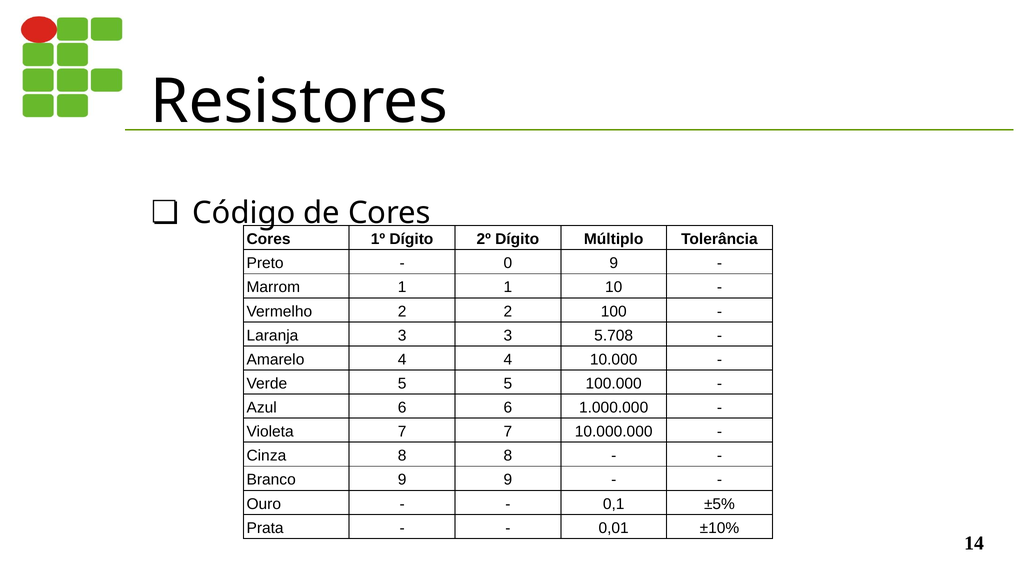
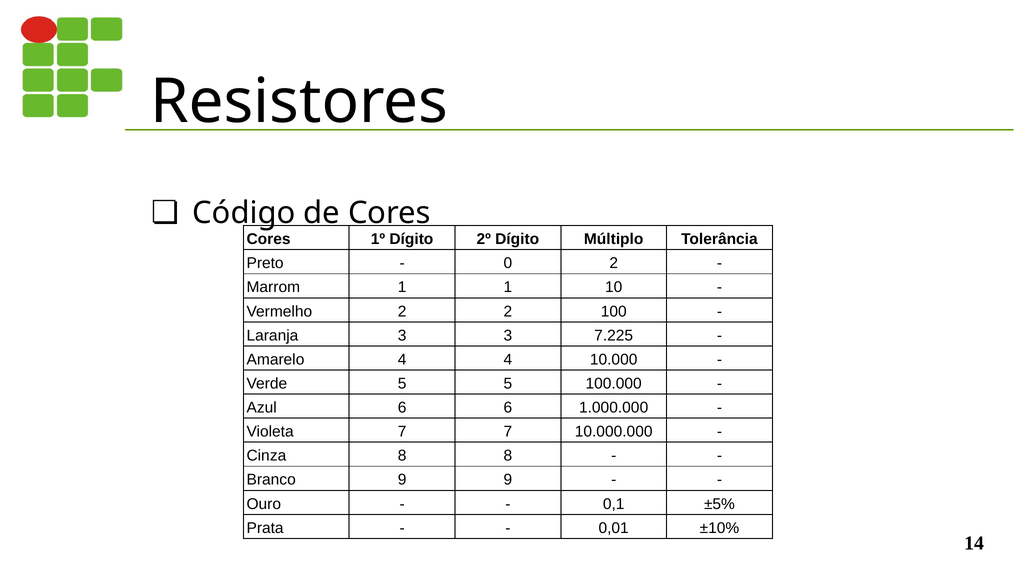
0 9: 9 -> 2
5.708: 5.708 -> 7.225
